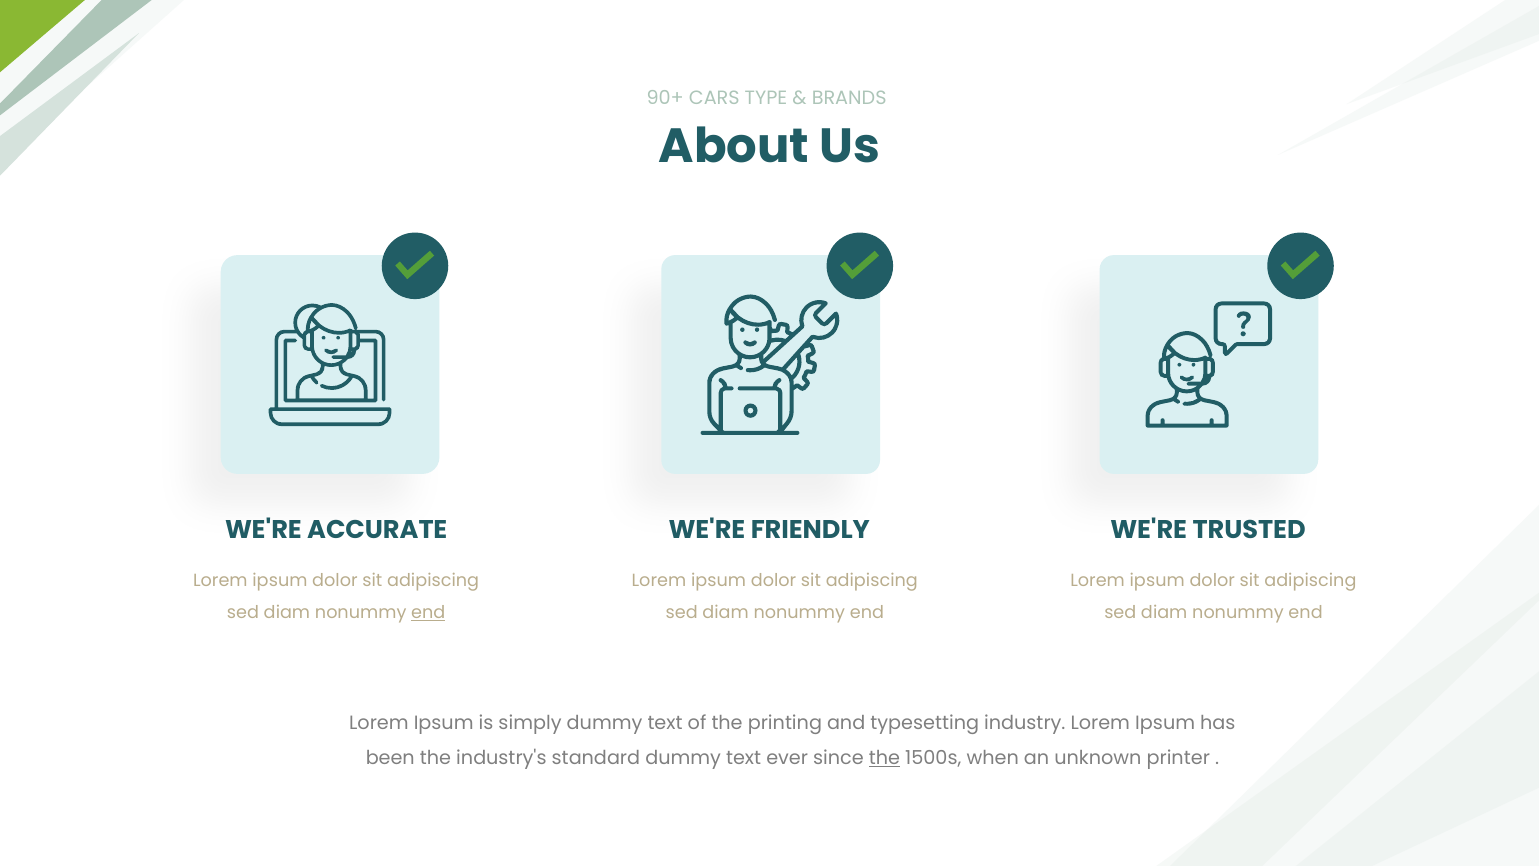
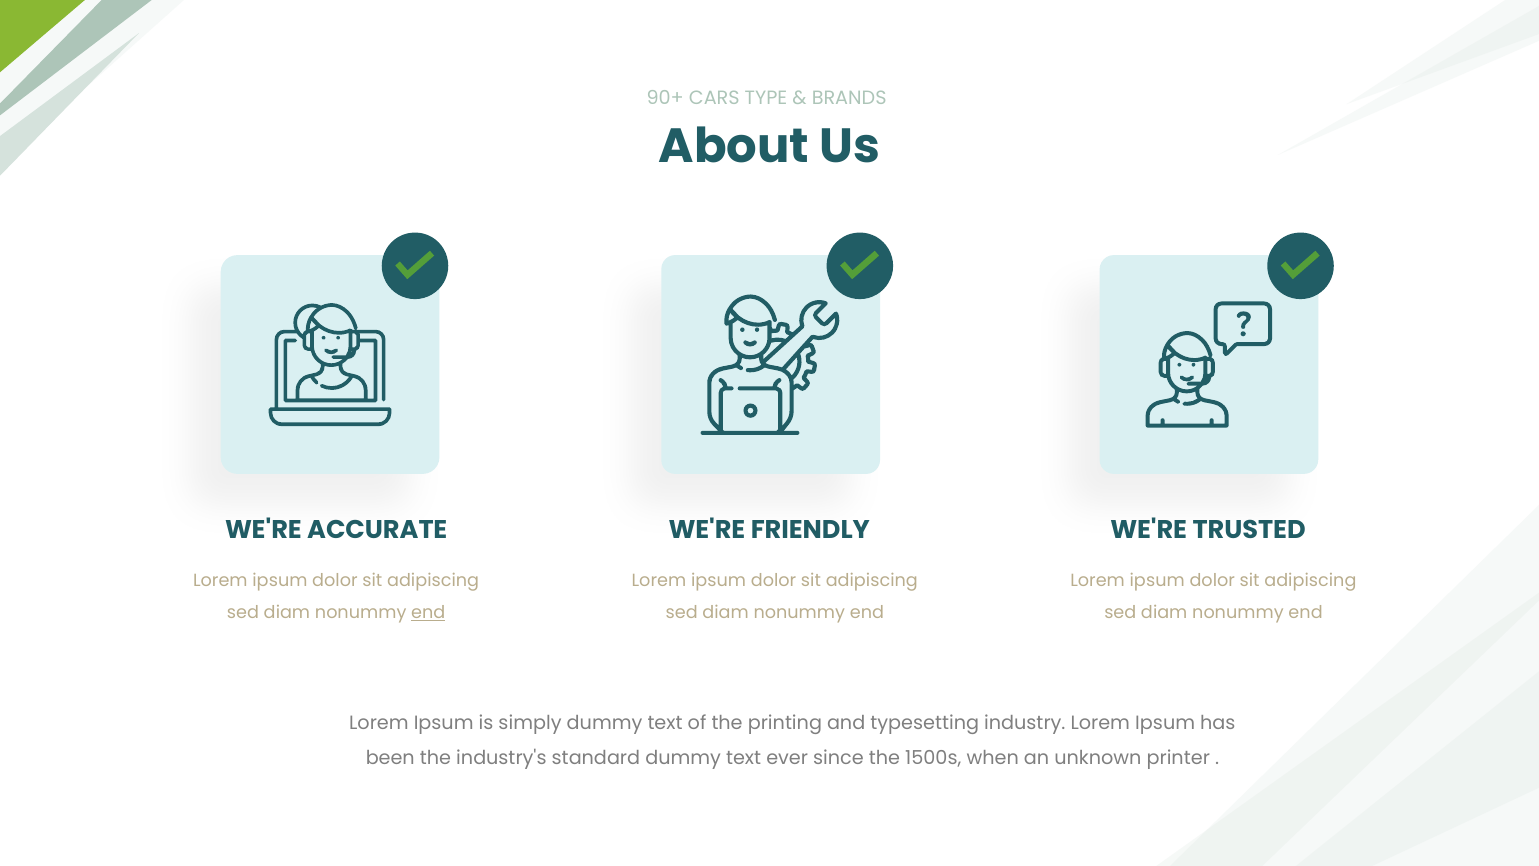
the at (884, 758) underline: present -> none
